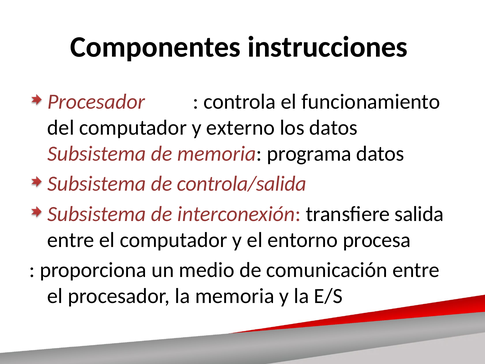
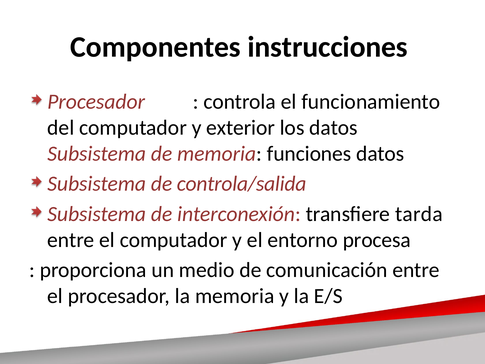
externo: externo -> exterior
programa: programa -> funciones
salida: salida -> tarda
